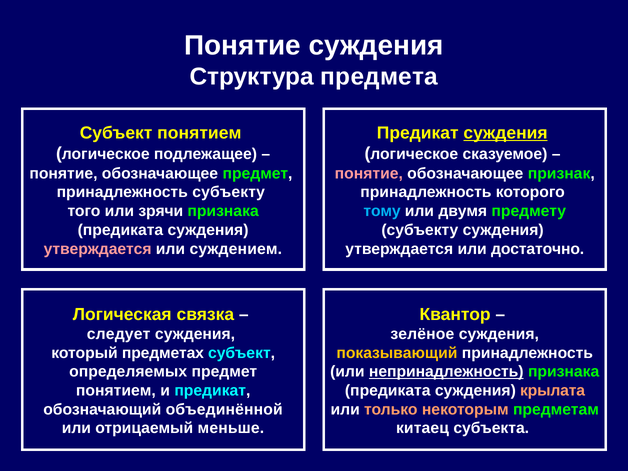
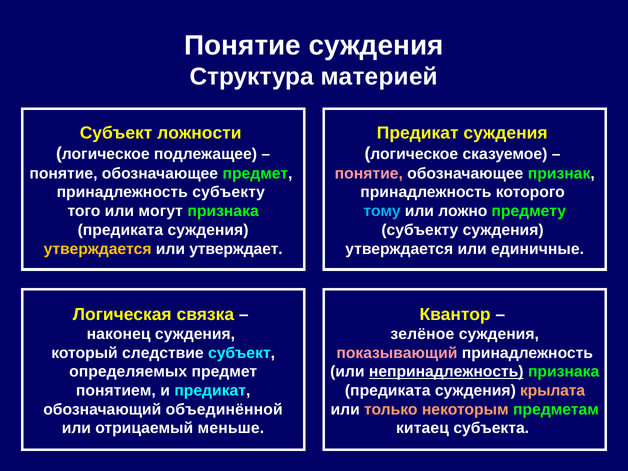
предмета: предмета -> материей
Субъект понятием: понятием -> ложности
суждения at (506, 133) underline: present -> none
зрячи: зрячи -> могут
двумя: двумя -> ложно
утверждается at (98, 249) colour: pink -> yellow
суждением: суждением -> утверждает
достаточно: достаточно -> единичные
следует: следует -> наконец
предметах: предметах -> следствие
показывающий colour: yellow -> pink
